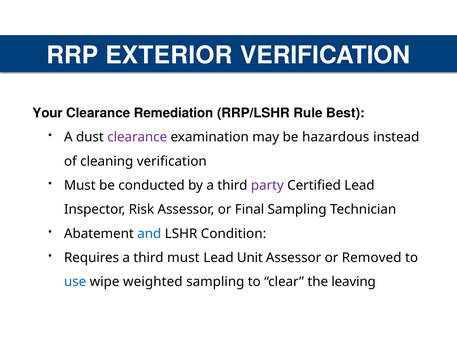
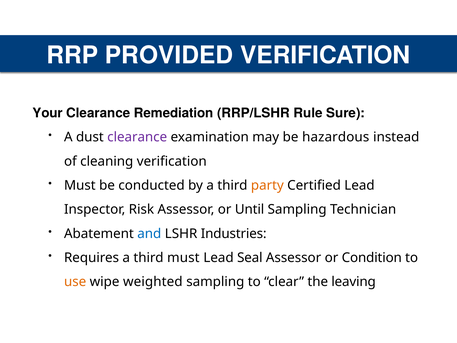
EXTERIOR: EXTERIOR -> PROVIDED
Best: Best -> Sure
party colour: purple -> orange
Final: Final -> Until
Condition: Condition -> Industries
Unit: Unit -> Seal
Removed: Removed -> Condition
use colour: blue -> orange
